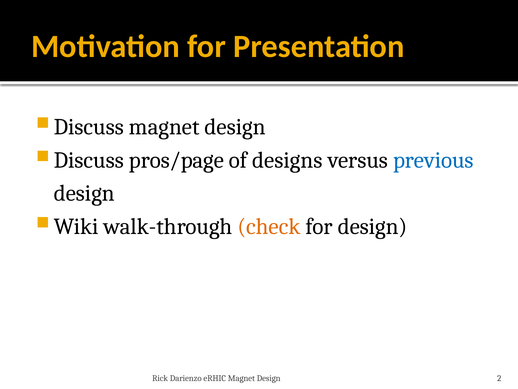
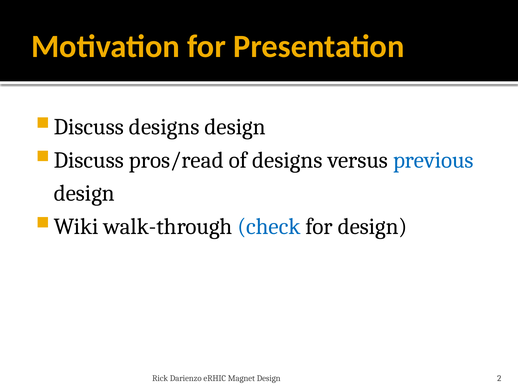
magnet at (164, 127): magnet -> designs
pros/page: pros/page -> pros/read
check colour: orange -> blue
